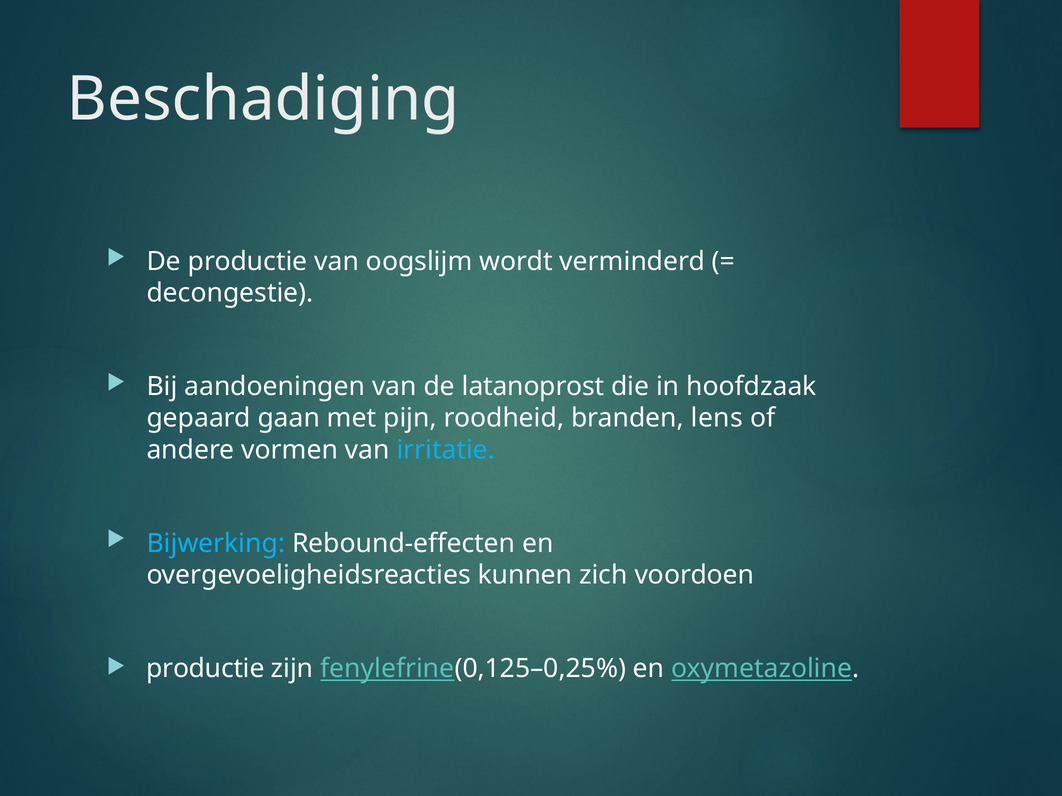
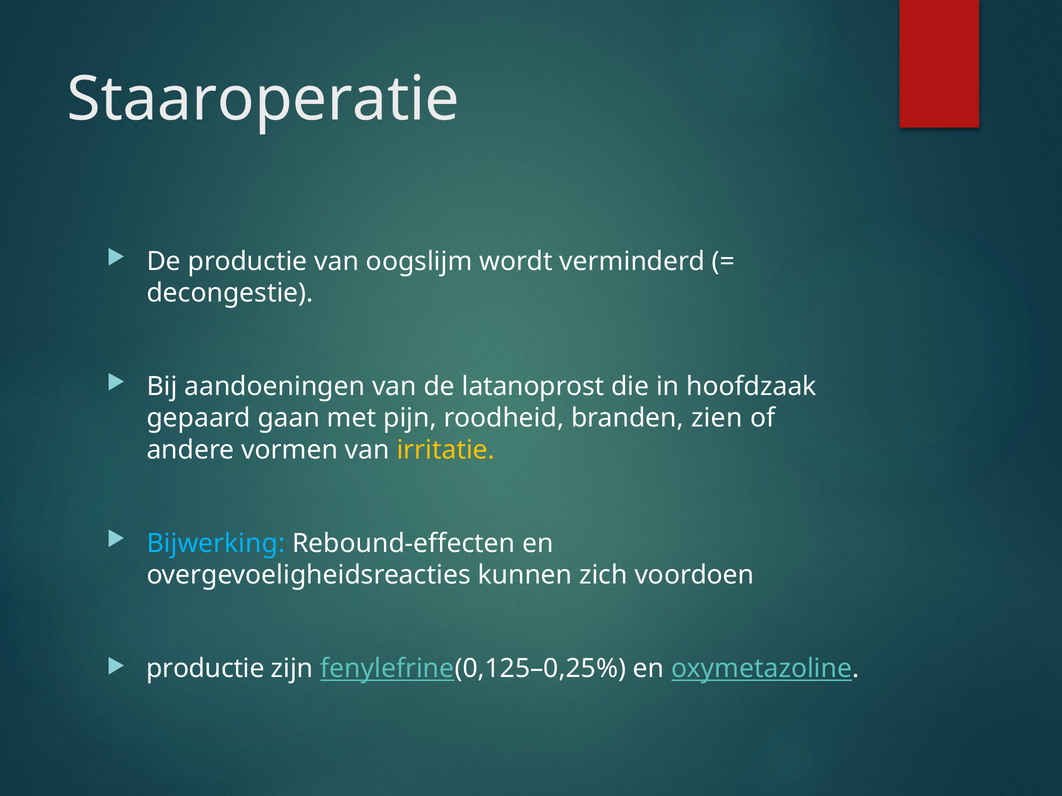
Beschadiging: Beschadiging -> Staaroperatie
lens: lens -> zien
irritatie colour: light blue -> yellow
